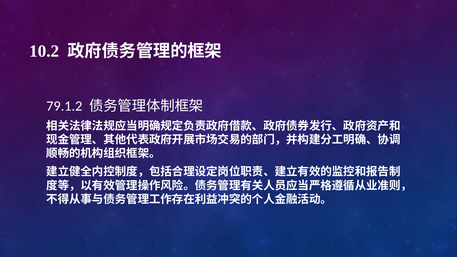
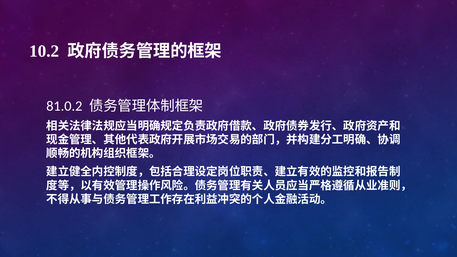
79.1.2: 79.1.2 -> 81.0.2
